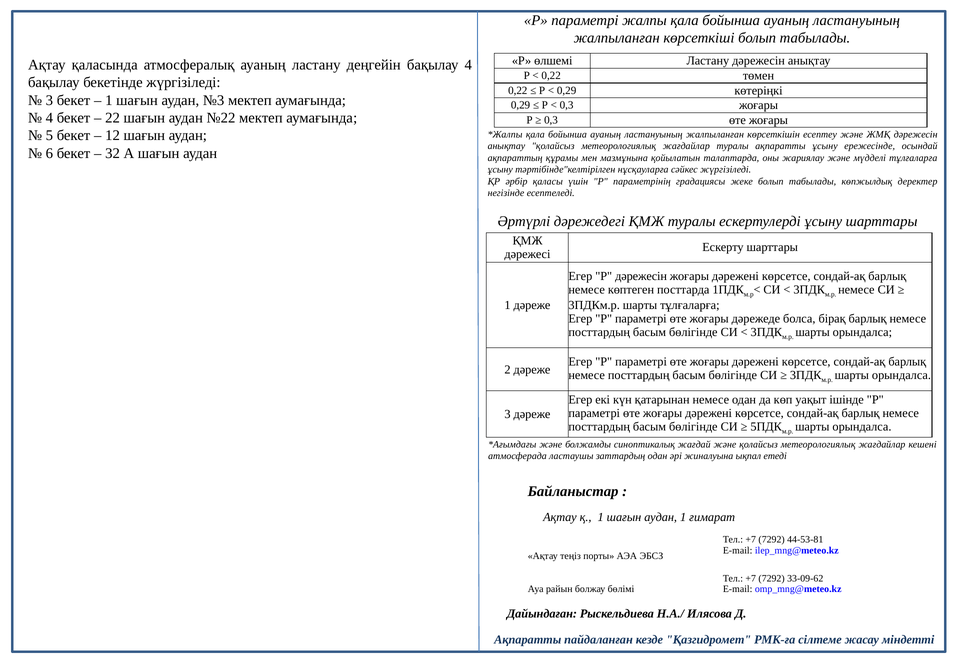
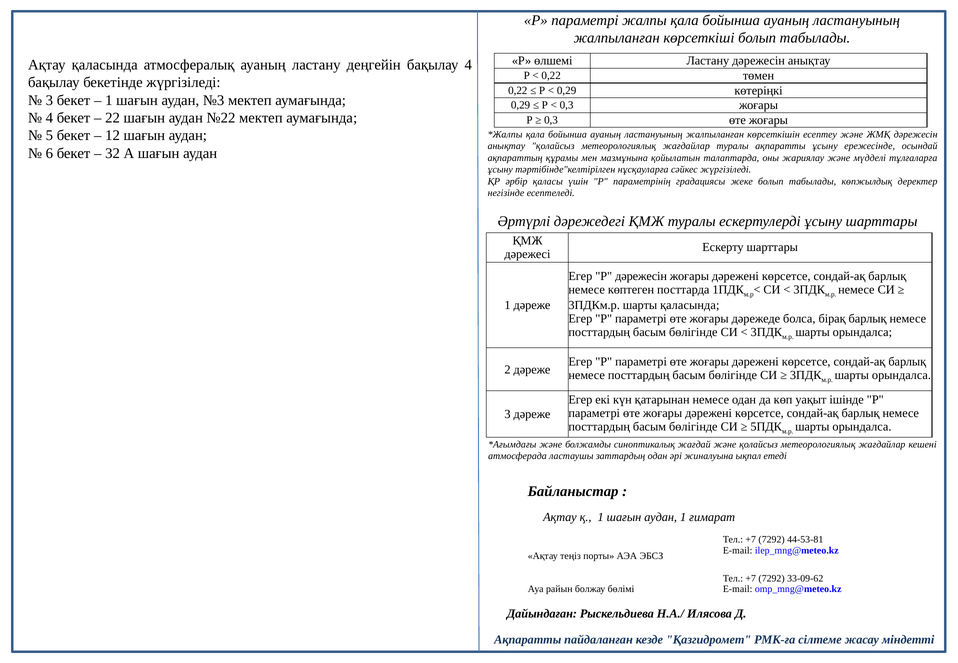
шарты тұлғаларға: тұлғаларға -> қаласында
